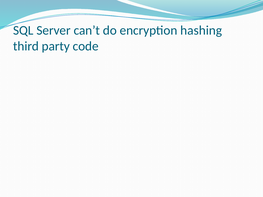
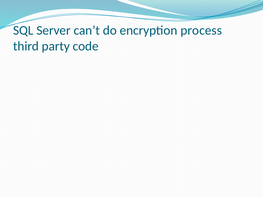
hashing: hashing -> process
